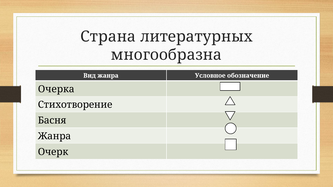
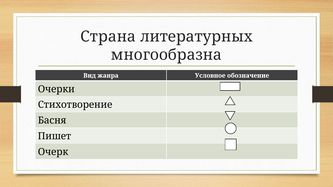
Очерка: Очерка -> Очерки
Жанра at (54, 136): Жанра -> Пишет
